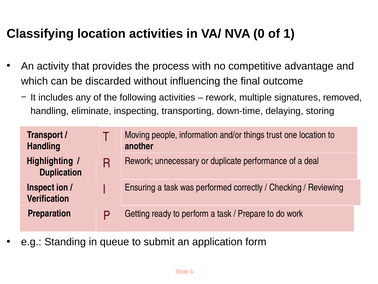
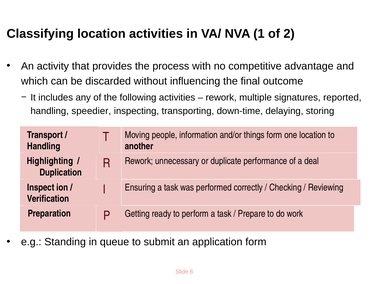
0: 0 -> 1
1: 1 -> 2
removed: removed -> reported
eliminate: eliminate -> speedier
things trust: trust -> form
